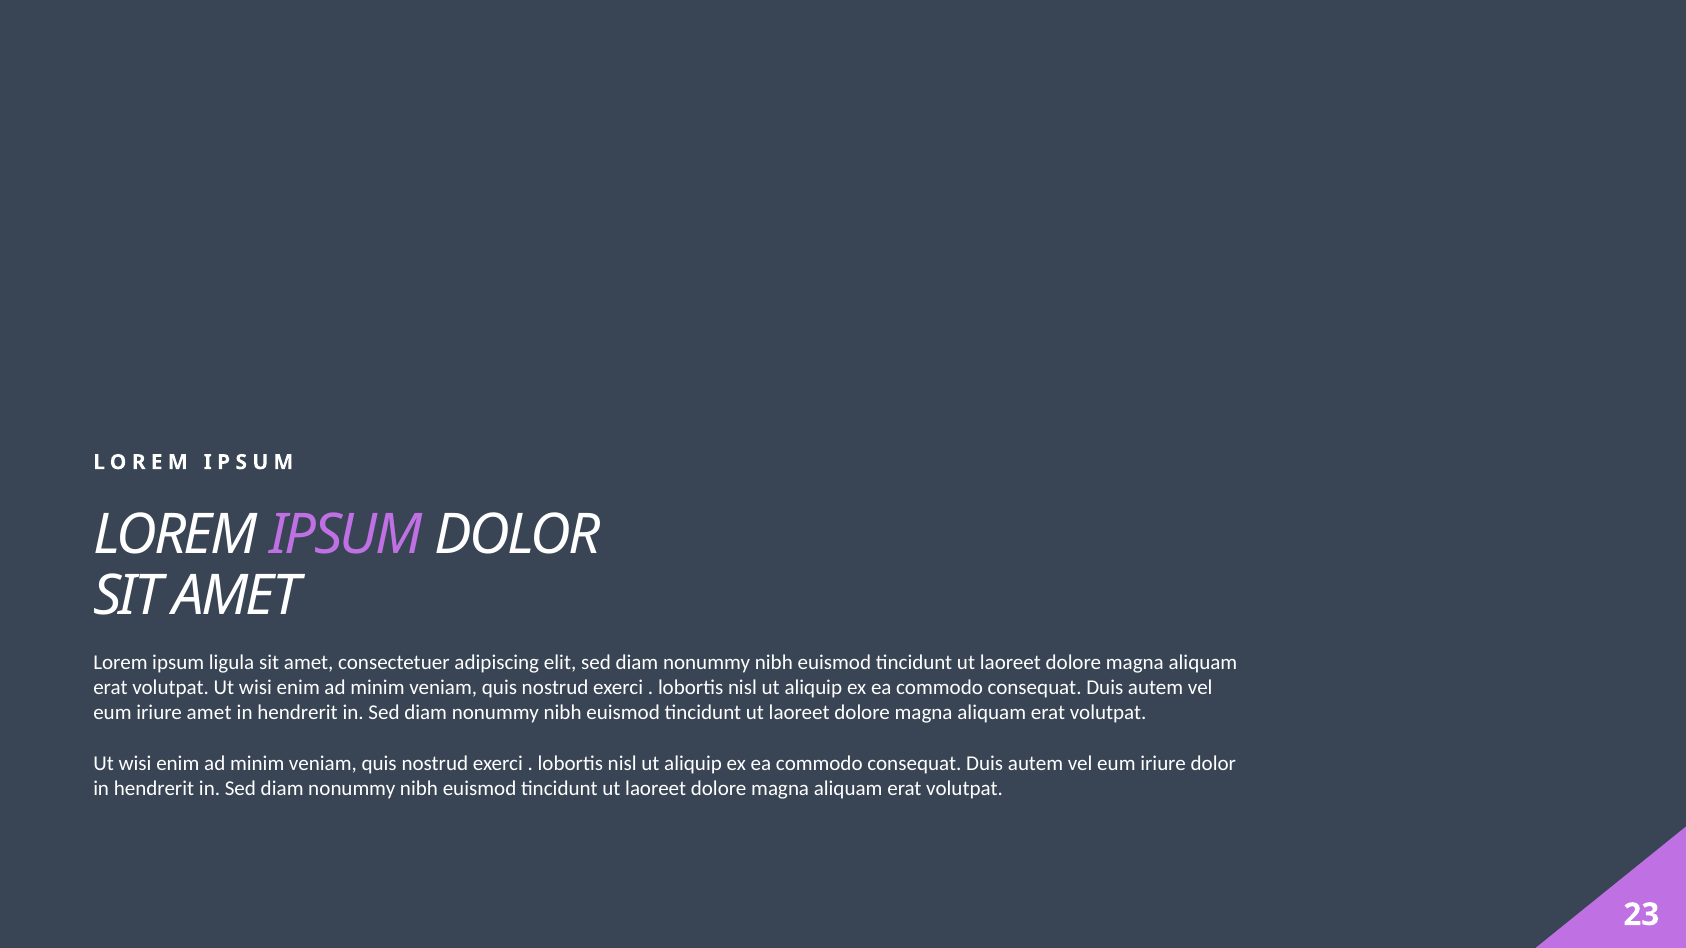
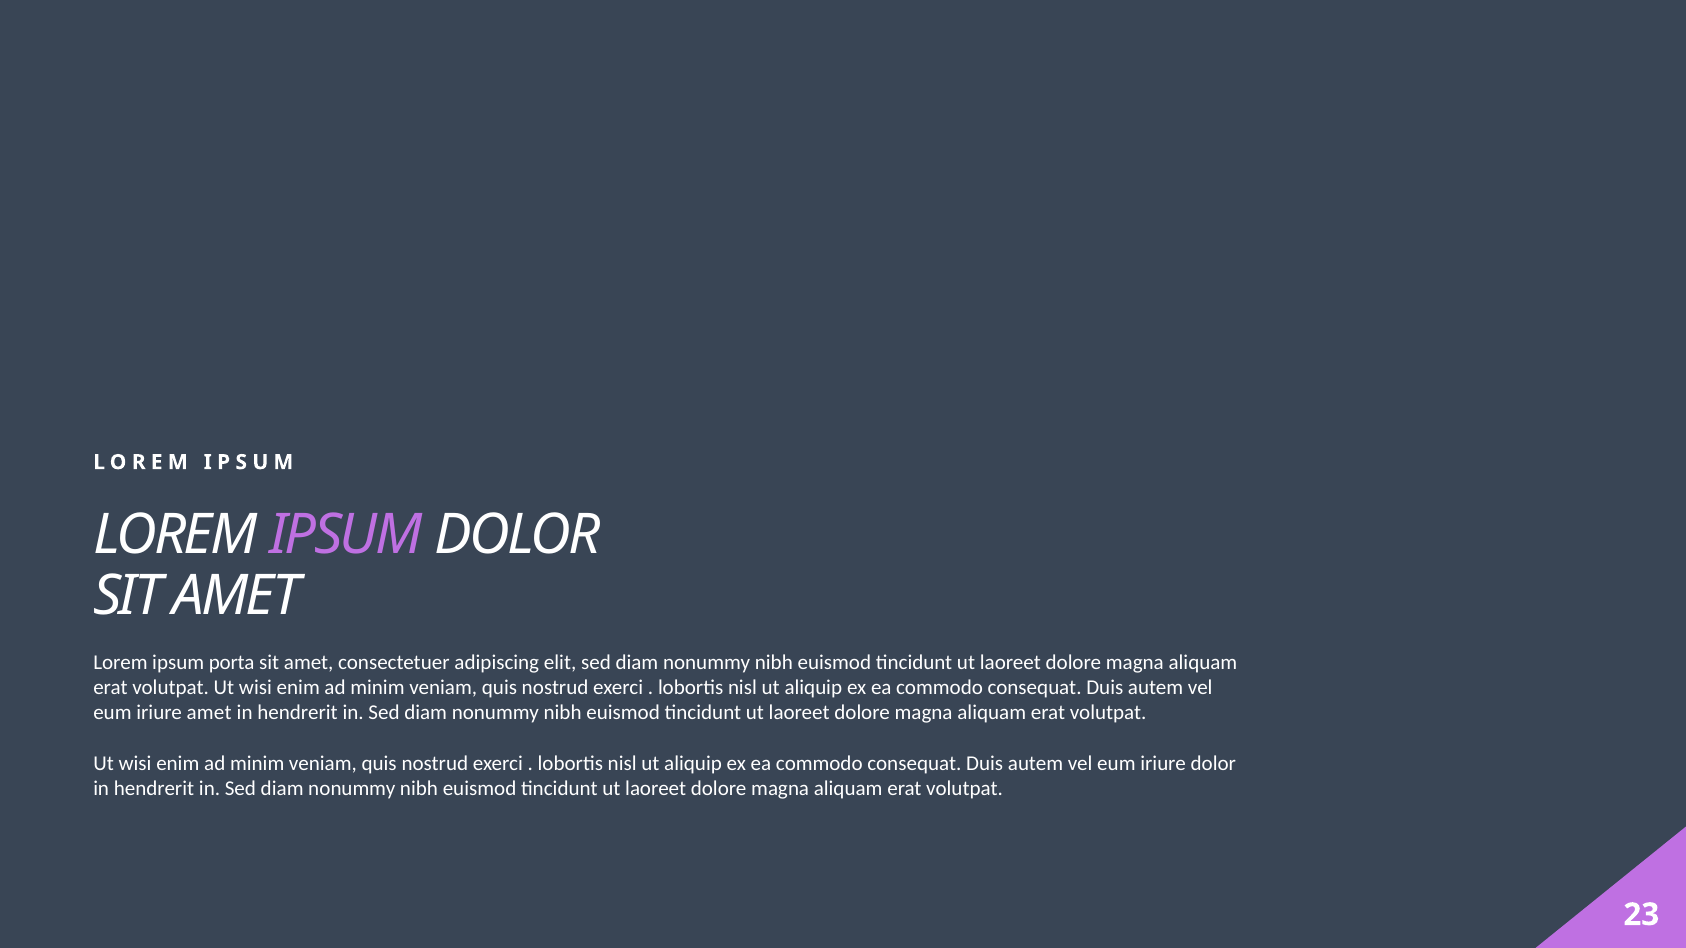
ligula: ligula -> porta
